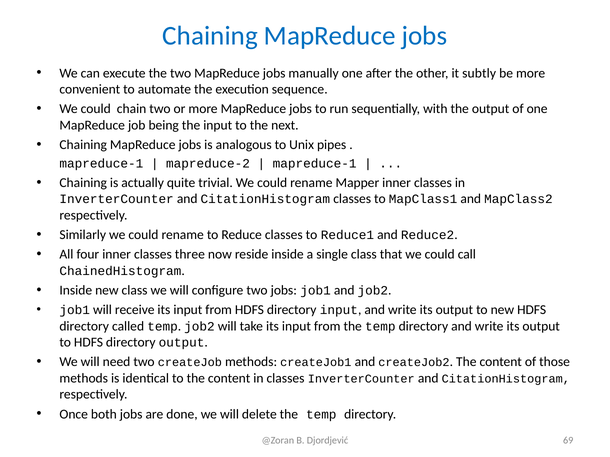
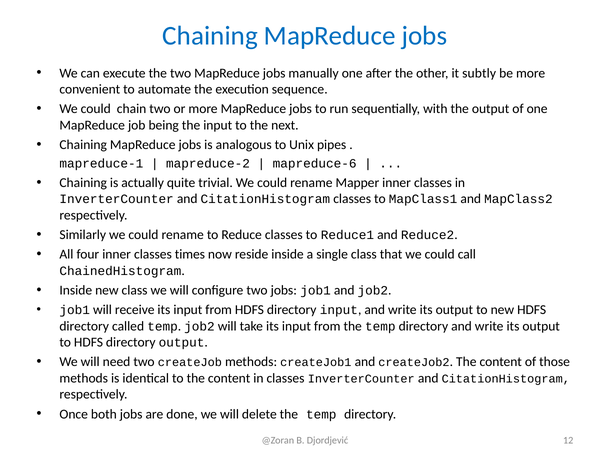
mapreduce-1 at (315, 164): mapreduce-1 -> mapreduce-6
three: three -> times
69: 69 -> 12
